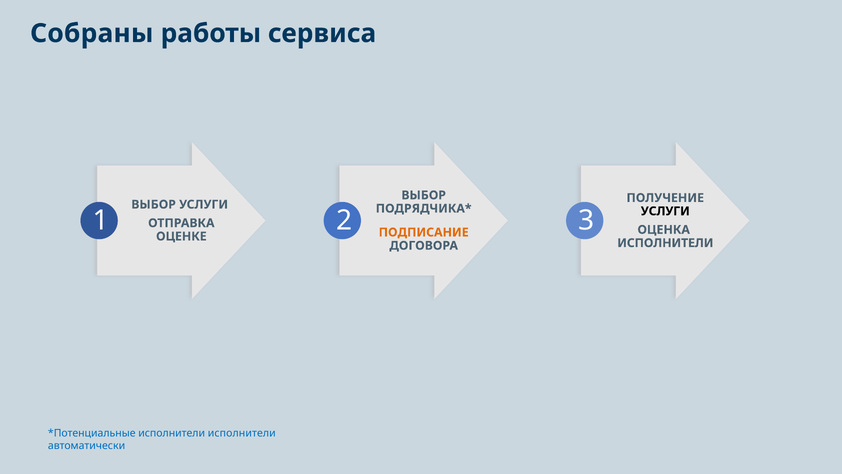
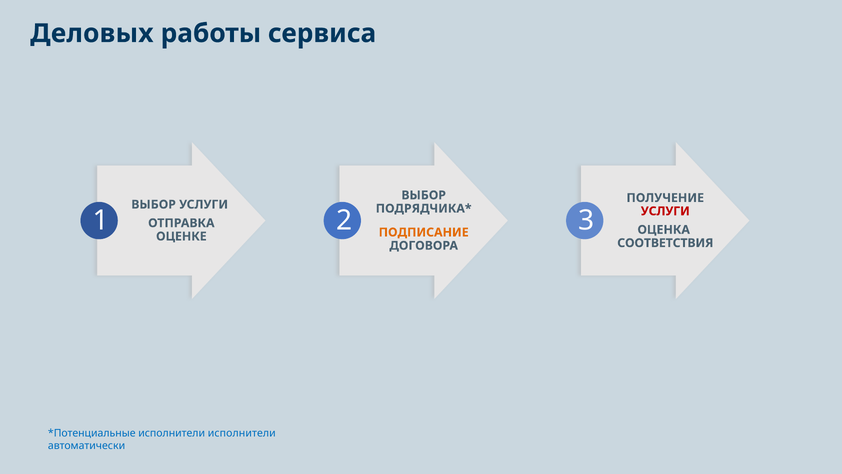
Собраны: Собраны -> Деловых
УСЛУГИ at (665, 211) colour: black -> red
ИСПОЛНИТЕЛИ at (665, 243): ИСПОЛНИТЕЛИ -> СООТВЕТСТВИЯ
